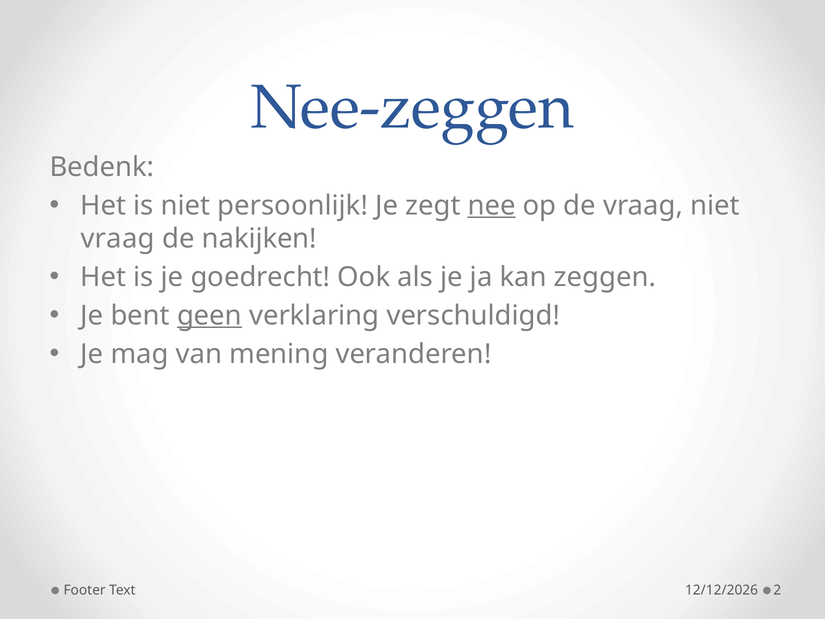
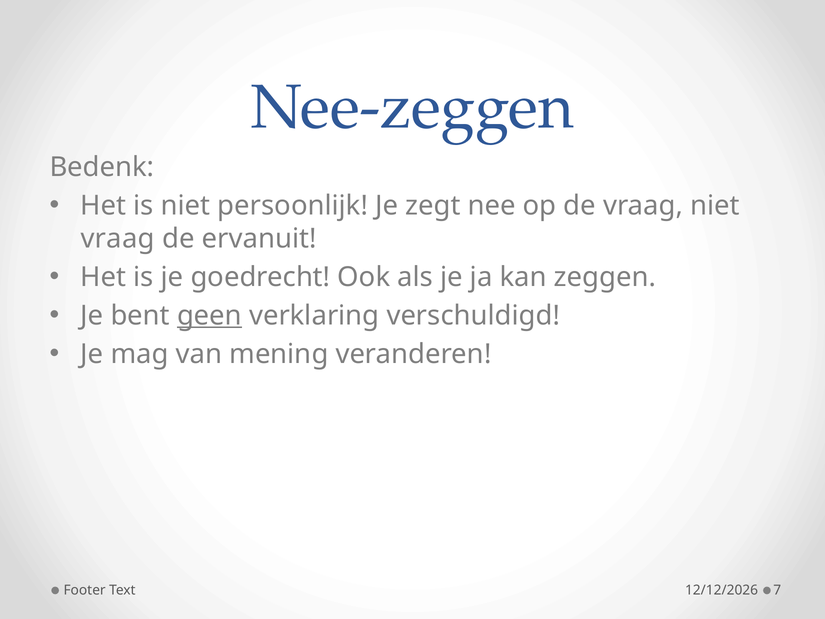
nee underline: present -> none
nakijken: nakijken -> ervanuit
2: 2 -> 7
